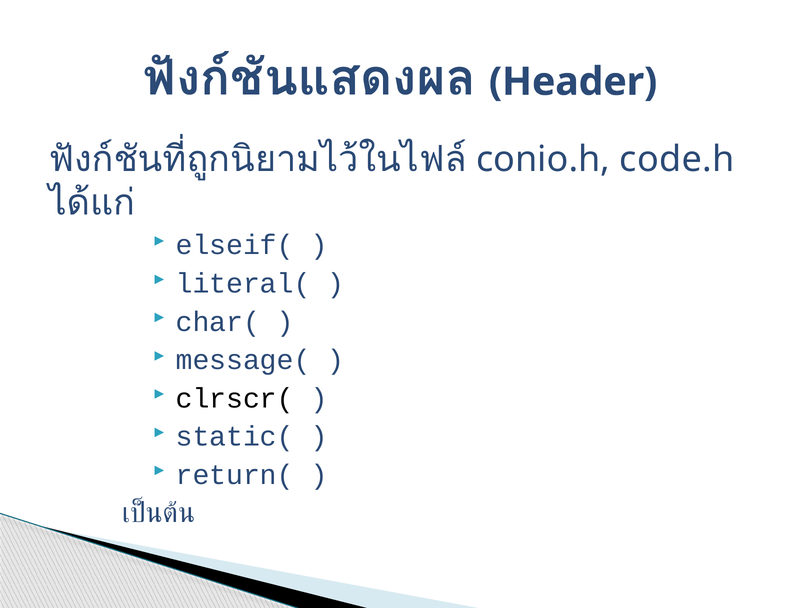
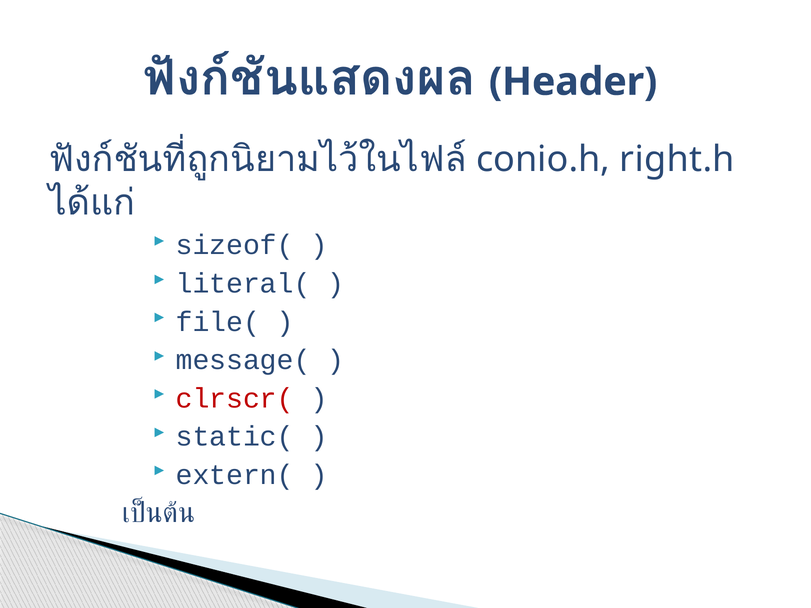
code.h: code.h -> right.h
elseif(: elseif( -> sizeof(
char(: char( -> file(
clrscr( colour: black -> red
return(: return( -> extern(
